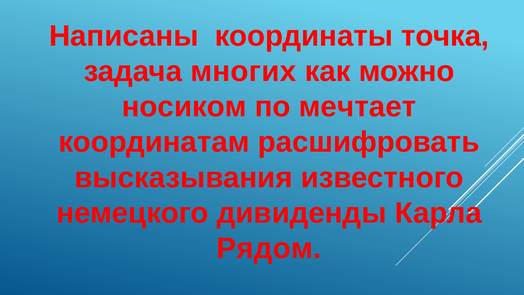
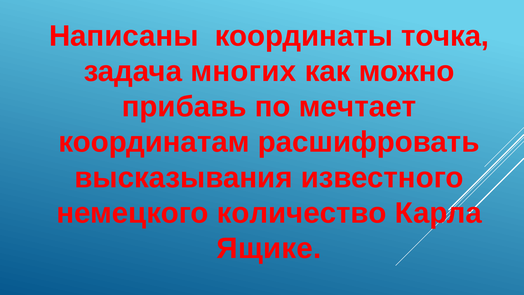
носиком: носиком -> прибавь
дивиденды: дивиденды -> количество
Рядом: Рядом -> Ящике
